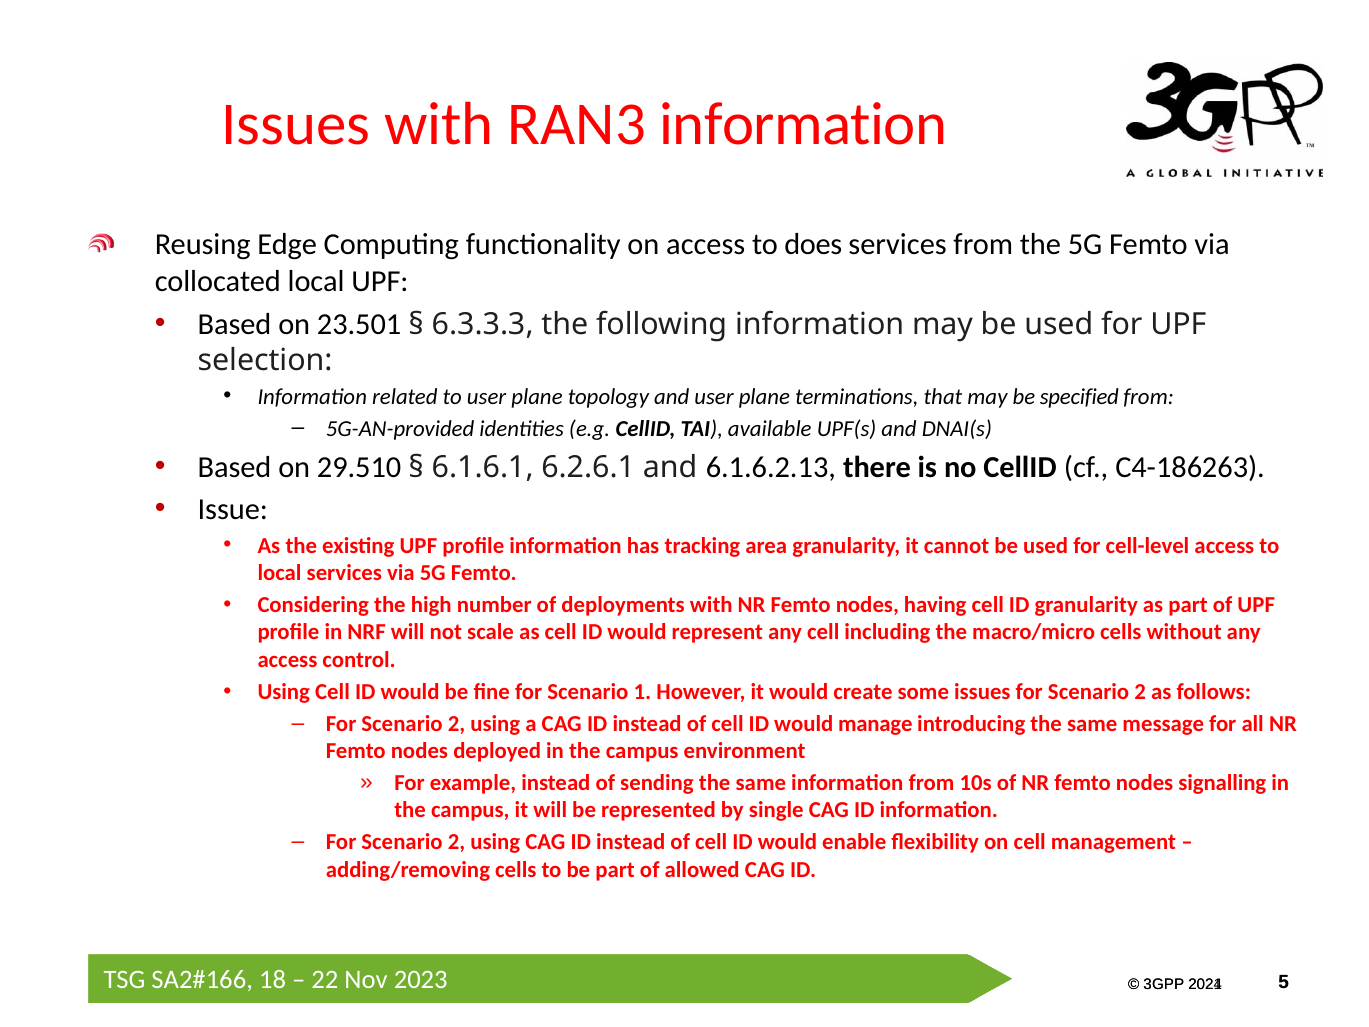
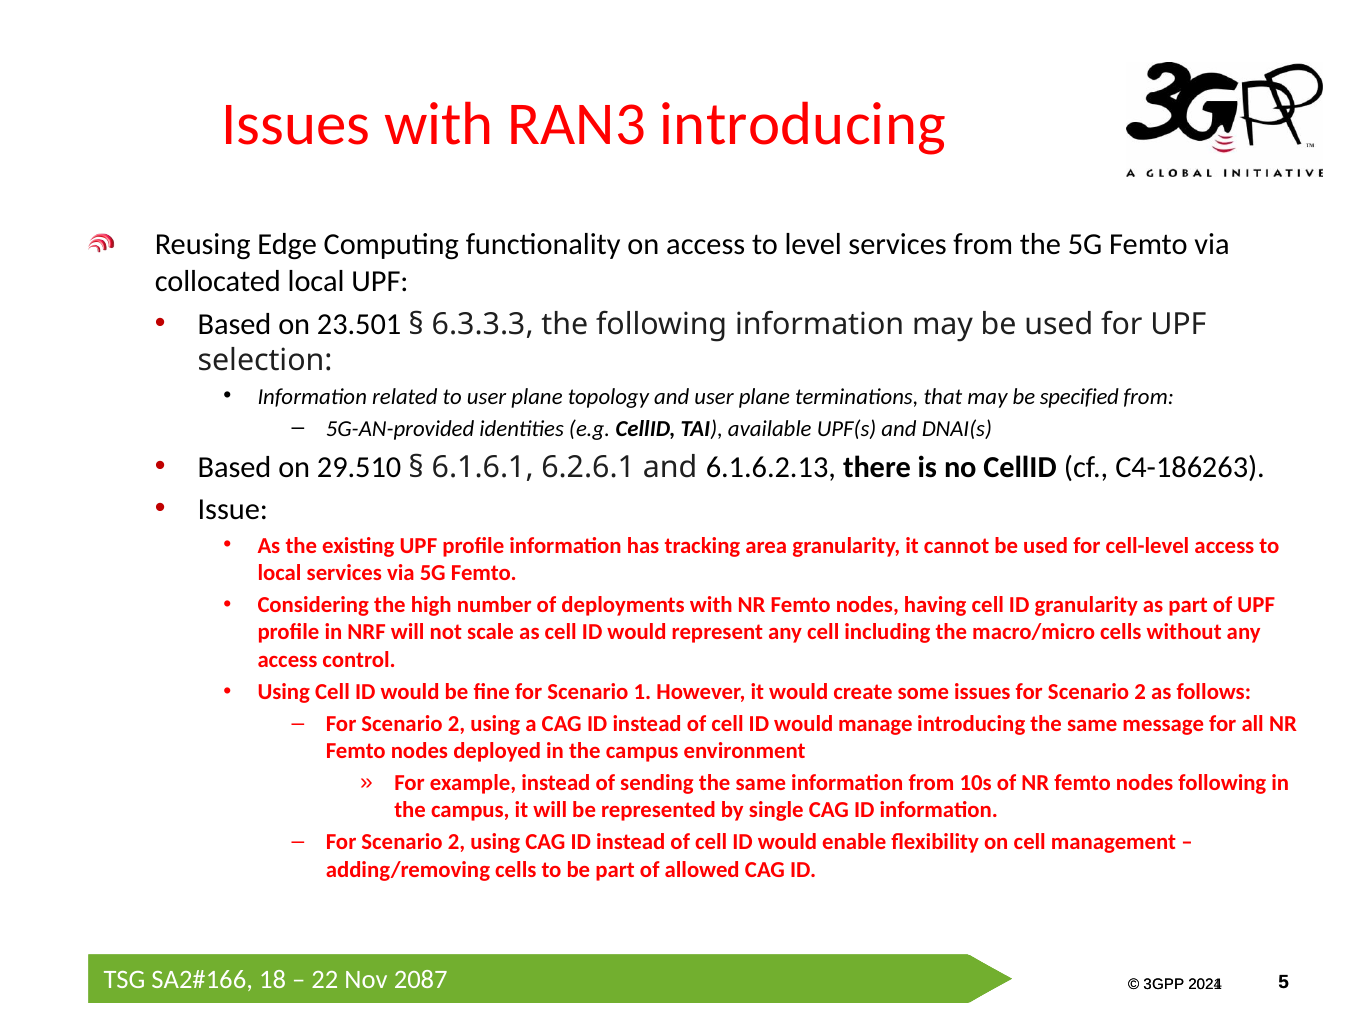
RAN3 information: information -> introducing
does: does -> level
nodes signalling: signalling -> following
2023: 2023 -> 2087
